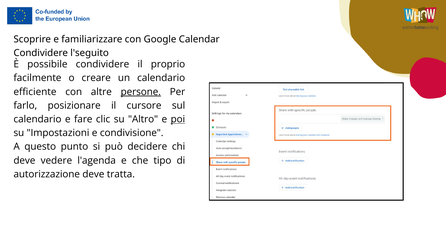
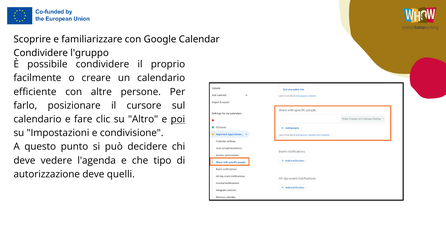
l'seguito: l'seguito -> l'gruppo
persone underline: present -> none
tratta: tratta -> quelli
